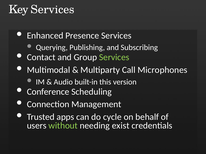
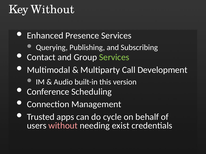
Key Services: Services -> Without
Microphones: Microphones -> Development
without at (63, 126) colour: light green -> pink
